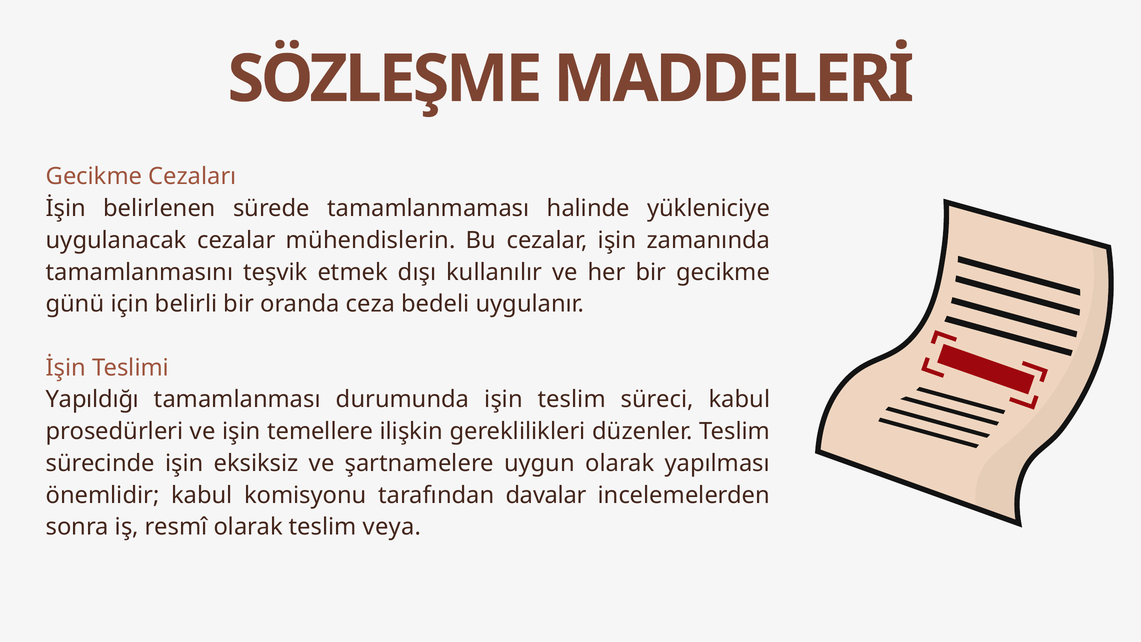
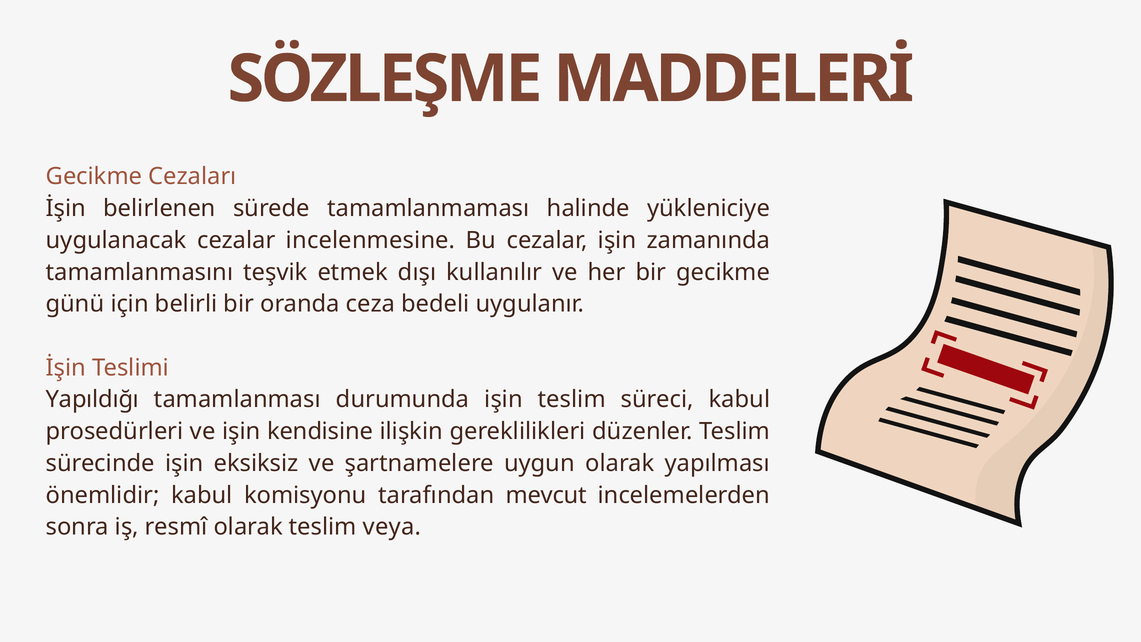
mühendislerin: mühendislerin -> incelenmesine
temellere: temellere -> kendisine
davalar: davalar -> mevcut
